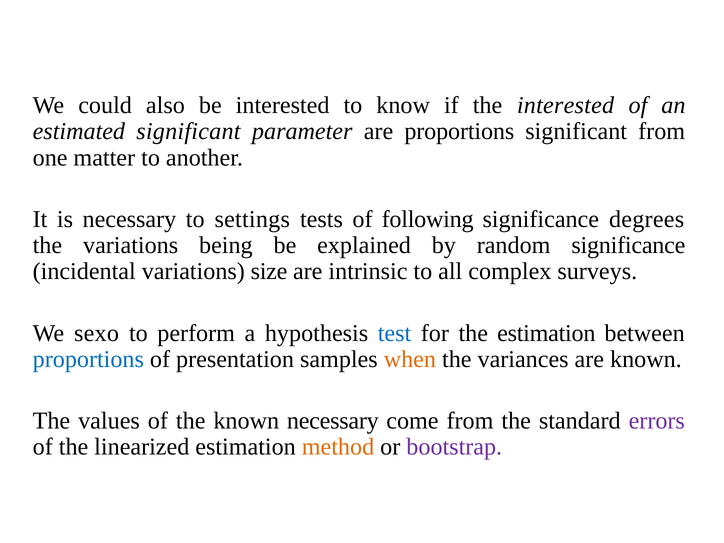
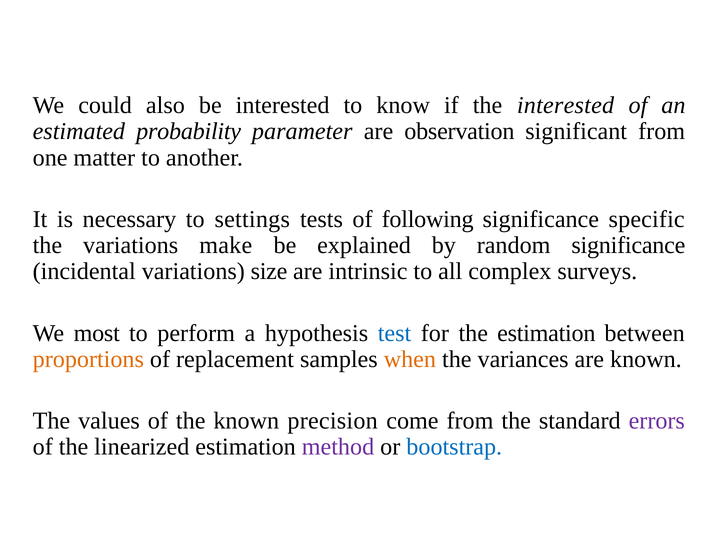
estimated significant: significant -> probability
are proportions: proportions -> observation
degrees: degrees -> specific
being: being -> make
sexo: sexo -> most
proportions at (88, 359) colour: blue -> orange
presentation: presentation -> replacement
known necessary: necessary -> precision
method colour: orange -> purple
bootstrap colour: purple -> blue
